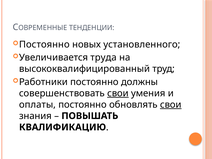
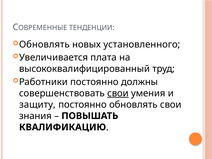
Постоянно at (44, 44): Постоянно -> Обновлять
труда: труда -> плата
оплаты: оплаты -> защиту
свои at (171, 105) underline: present -> none
